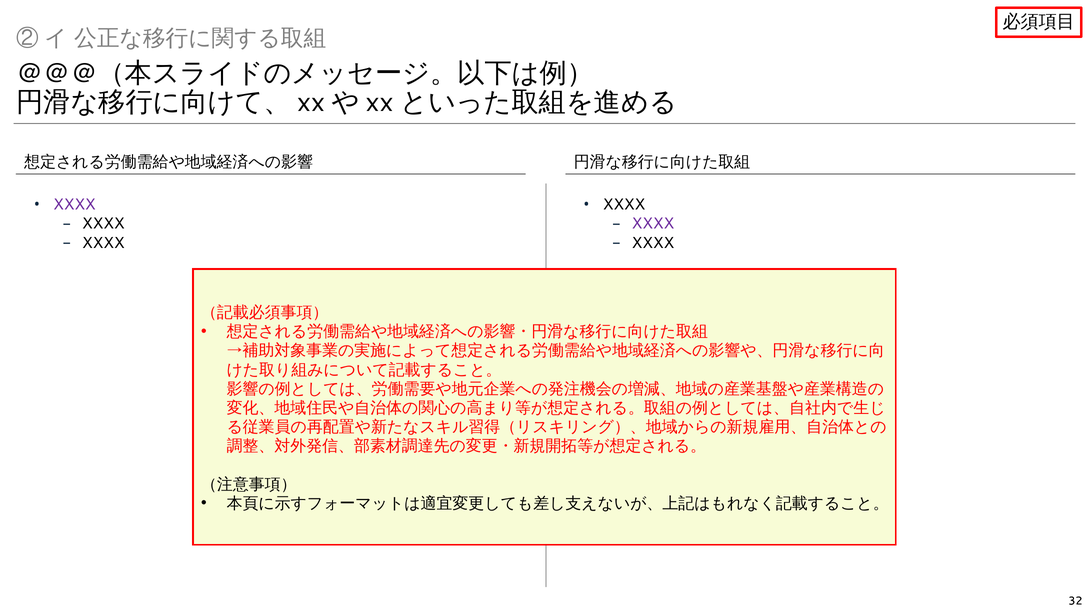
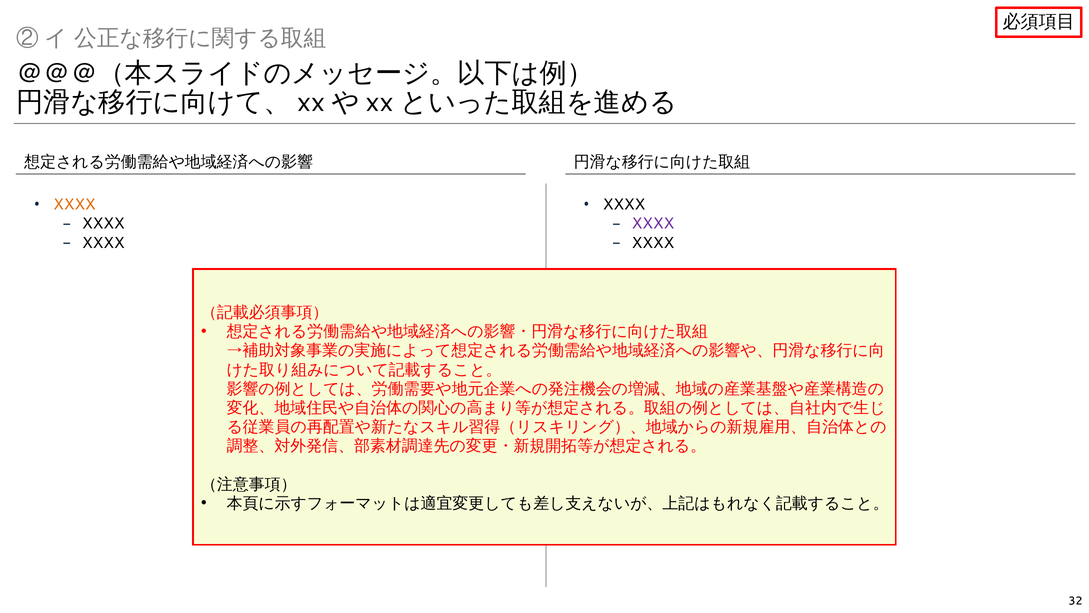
XXXX at (74, 205) colour: purple -> orange
